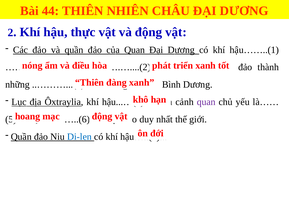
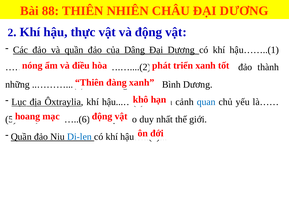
44: 44 -> 88
của Quan: Quan -> Dâng
quan at (206, 102) colour: purple -> blue
